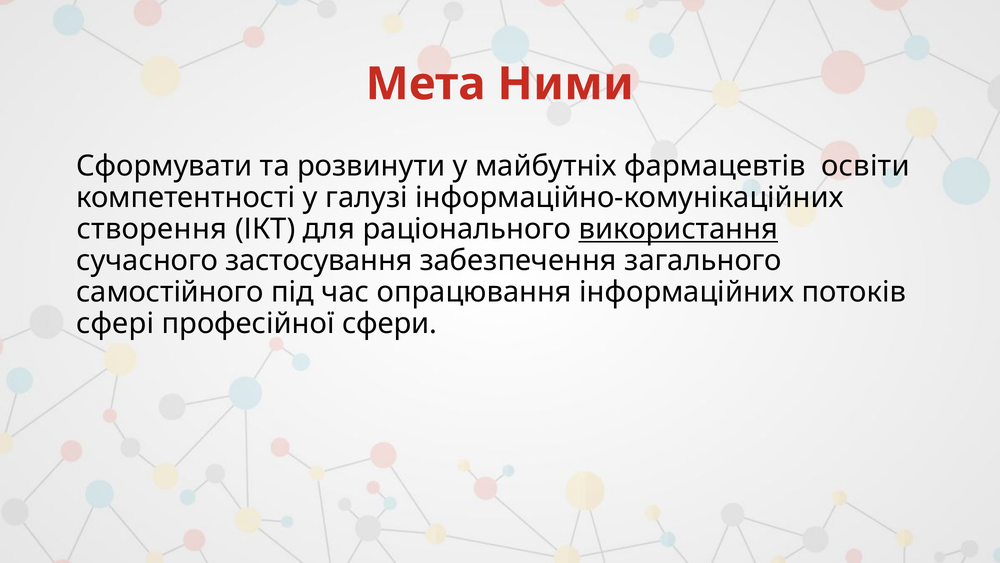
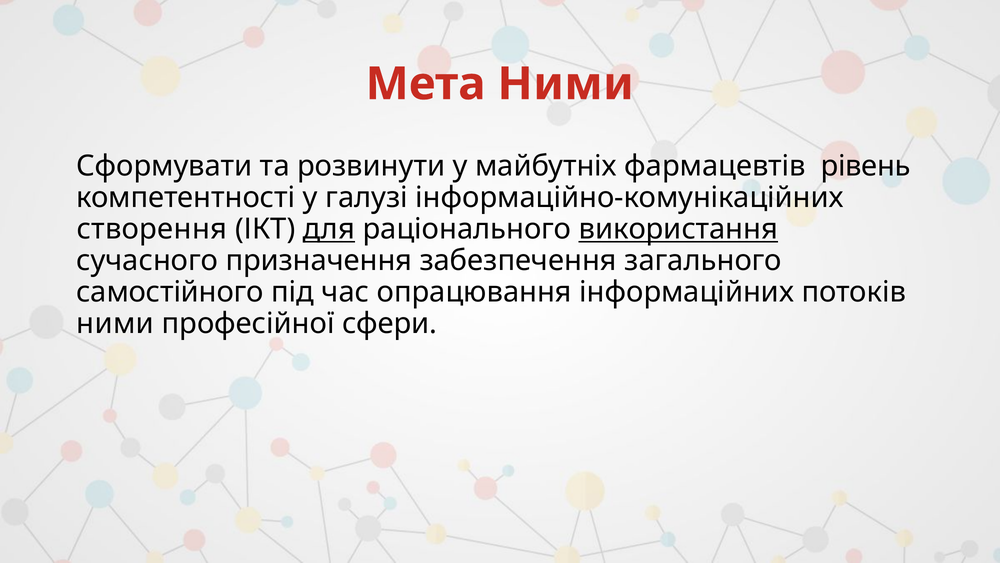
освіти: освіти -> рівень
для underline: none -> present
застосування: застосування -> призначення
сфері at (115, 323): сфері -> ними
